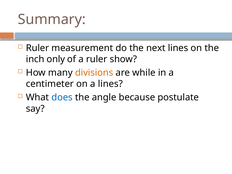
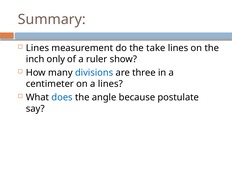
Ruler at (37, 48): Ruler -> Lines
next: next -> take
divisions colour: orange -> blue
while: while -> three
